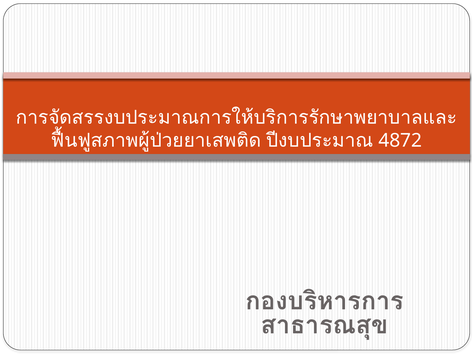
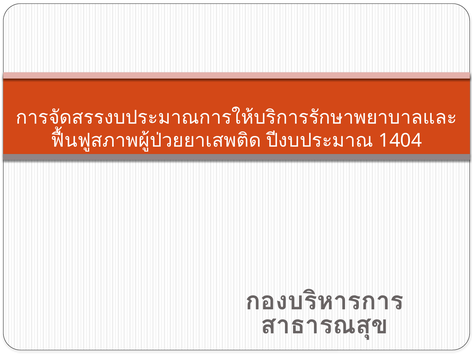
4872: 4872 -> 1404
